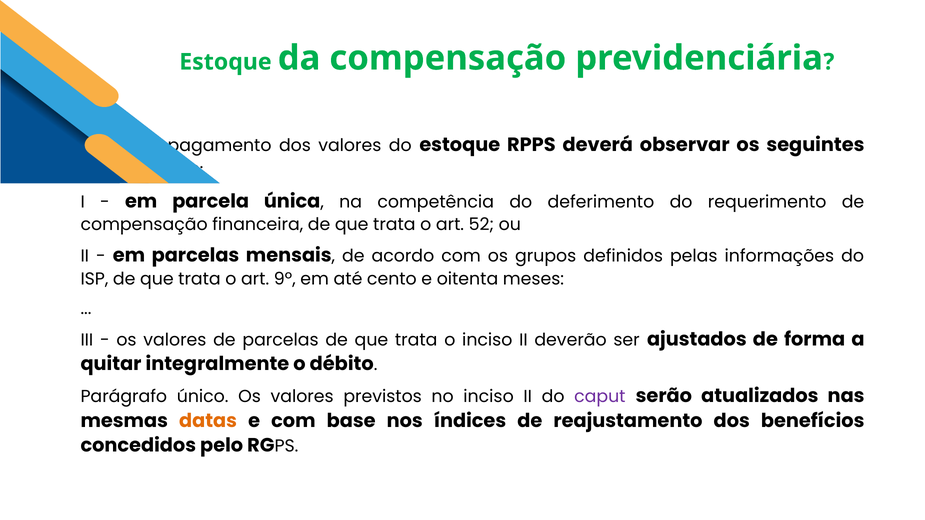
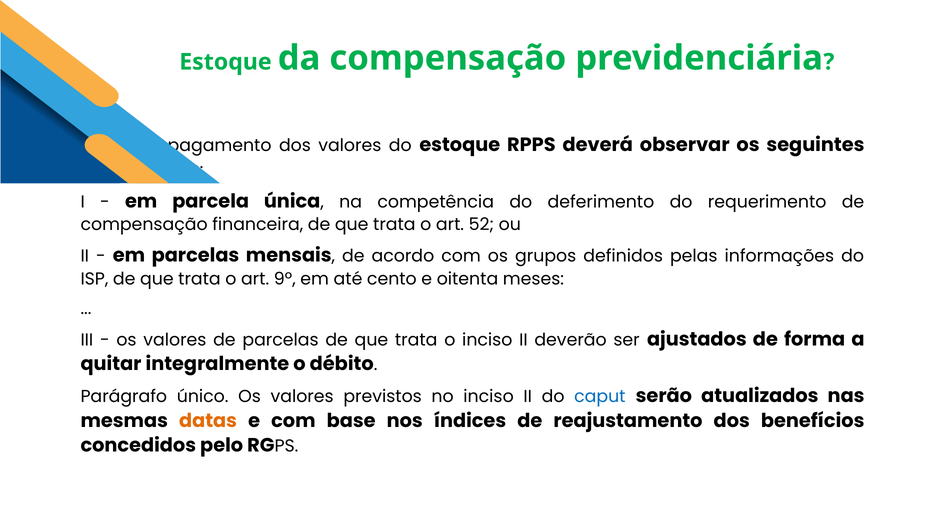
caput colour: purple -> blue
